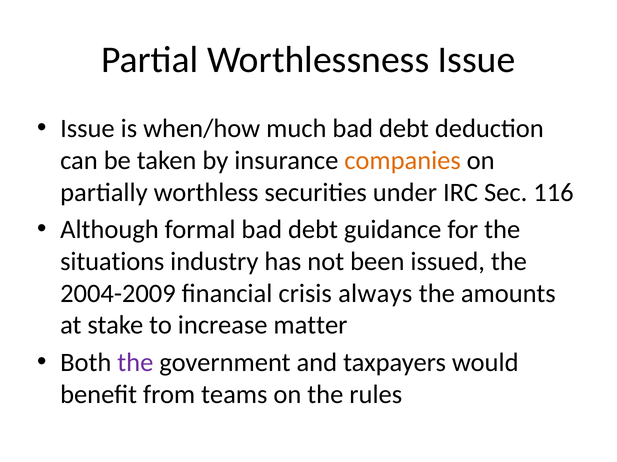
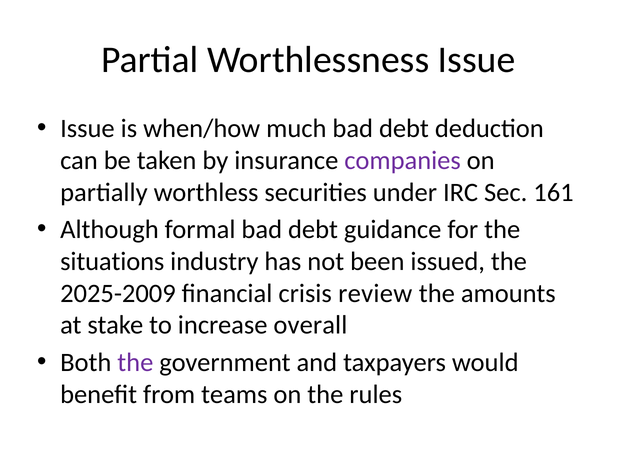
companies colour: orange -> purple
116: 116 -> 161
2004-2009: 2004-2009 -> 2025-2009
always: always -> review
matter: matter -> overall
